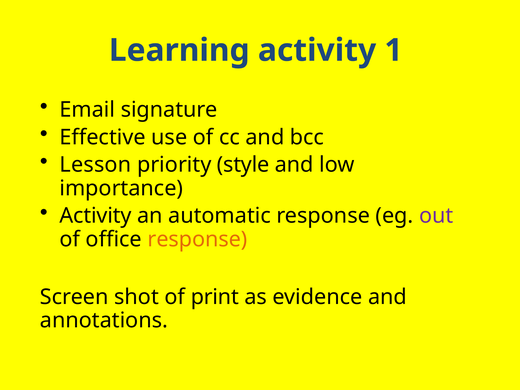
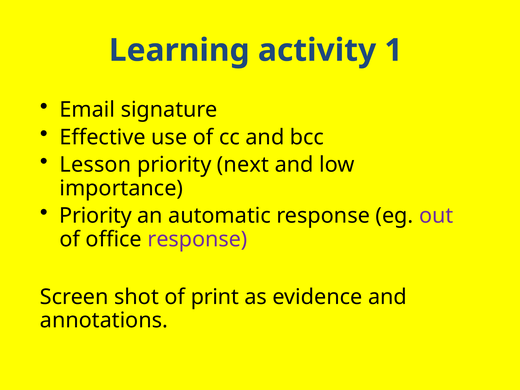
style: style -> next
Activity at (96, 216): Activity -> Priority
response at (197, 239) colour: orange -> purple
